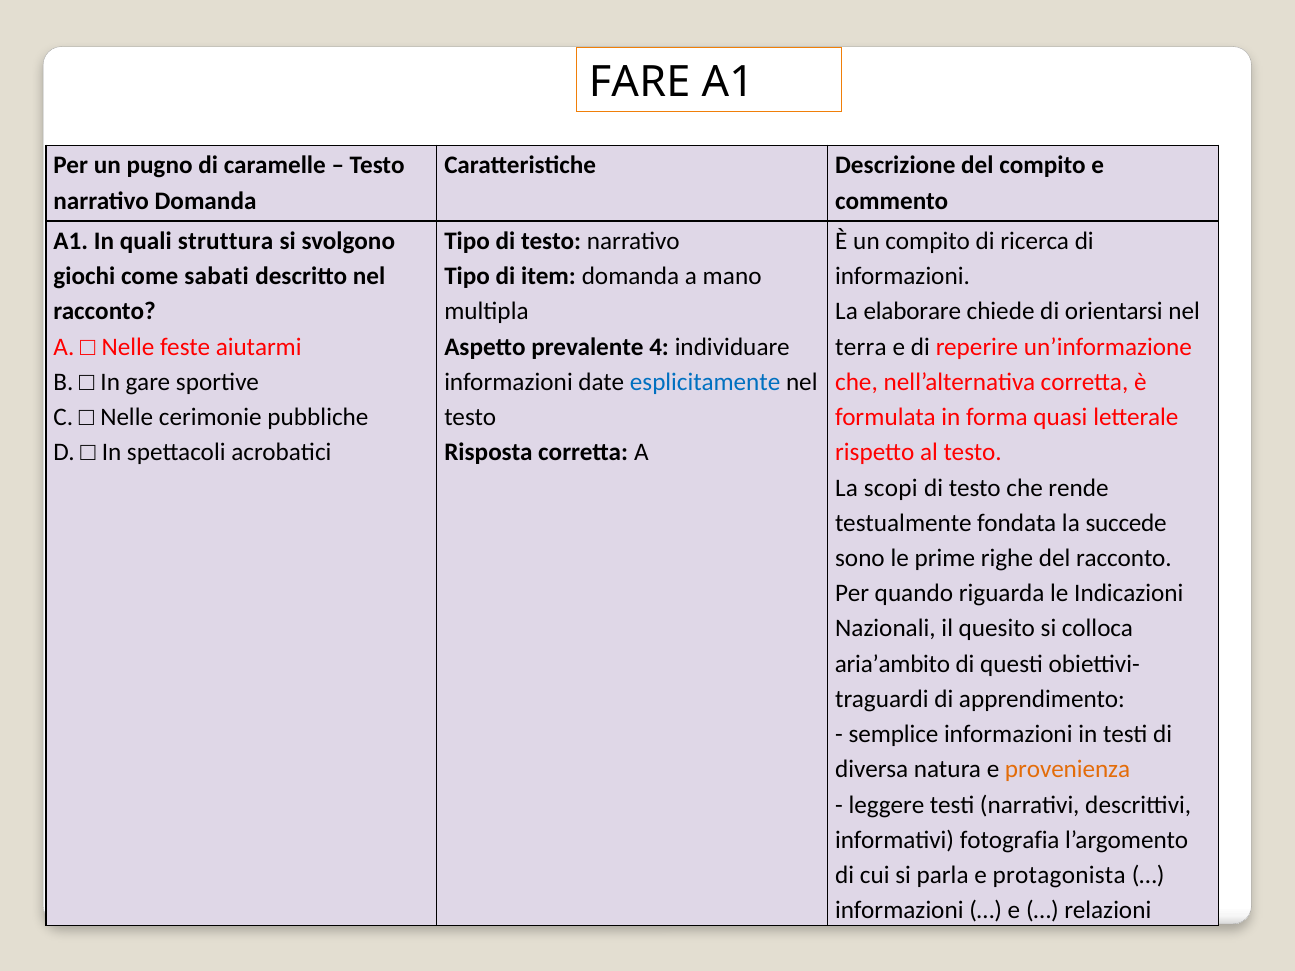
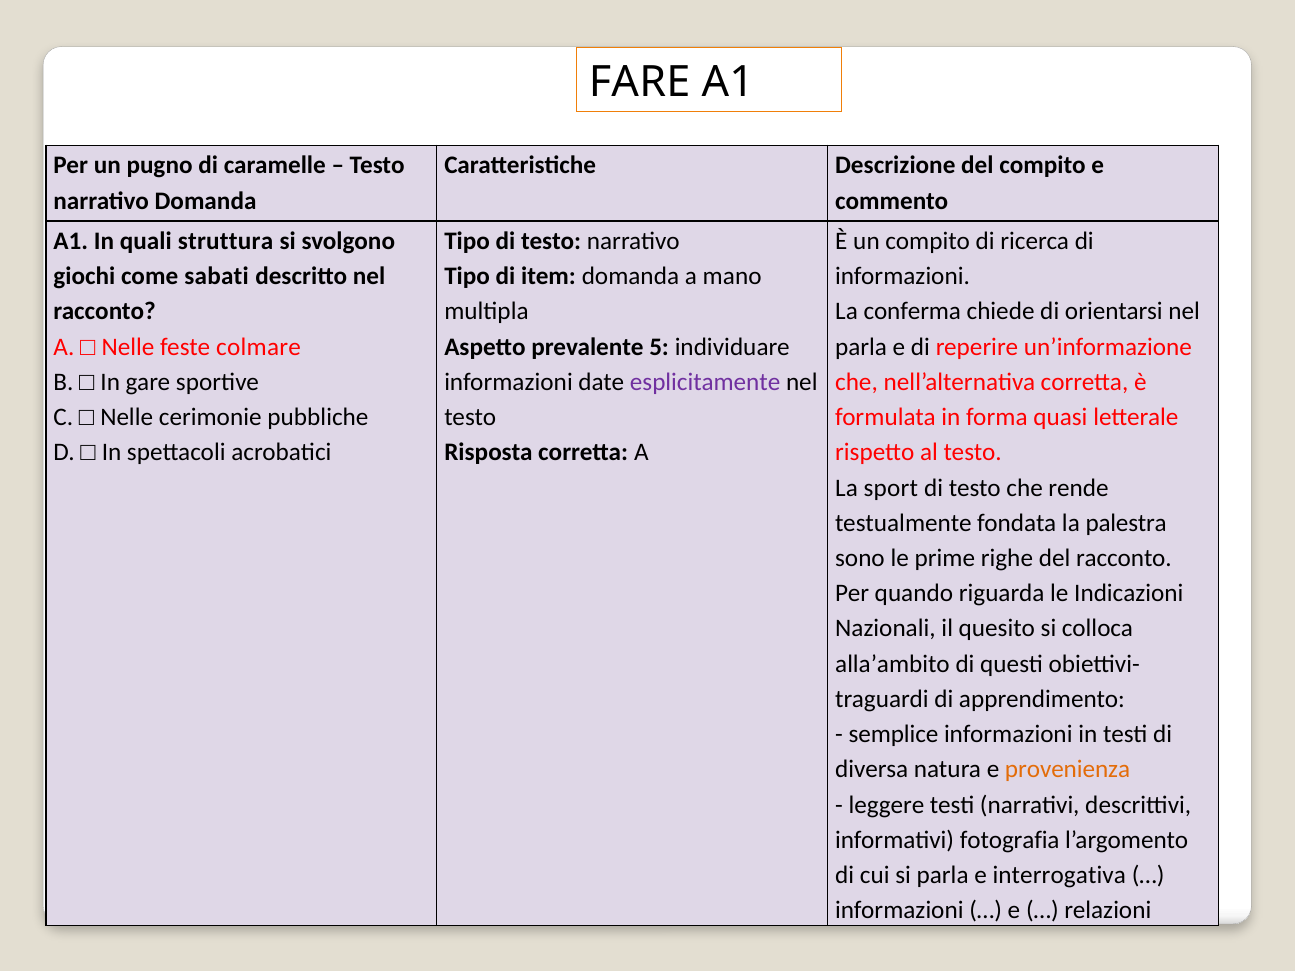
elaborare: elaborare -> conferma
aiutarmi: aiutarmi -> colmare
4: 4 -> 5
terra at (861, 347): terra -> parla
esplicitamente colour: blue -> purple
scopi: scopi -> sport
succede: succede -> palestra
aria’ambito: aria’ambito -> alla’ambito
protagonista: protagonista -> interrogativa
